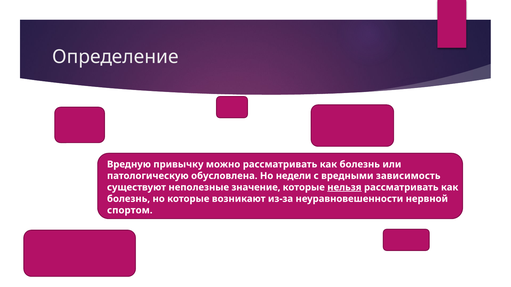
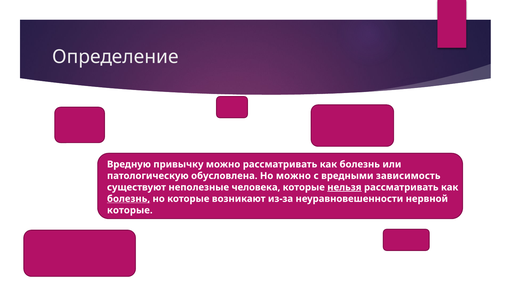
Но недели: недели -> можно
значение: значение -> человека
болезнь at (129, 199) underline: none -> present
спортом at (130, 211): спортом -> которые
